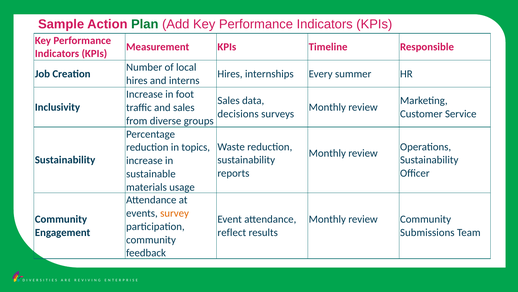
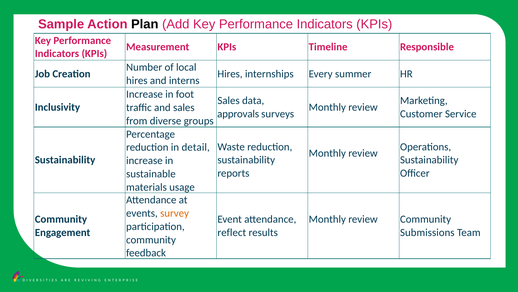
Plan at (145, 24) colour: green -> black
decisions: decisions -> approvals
topics: topics -> detail
